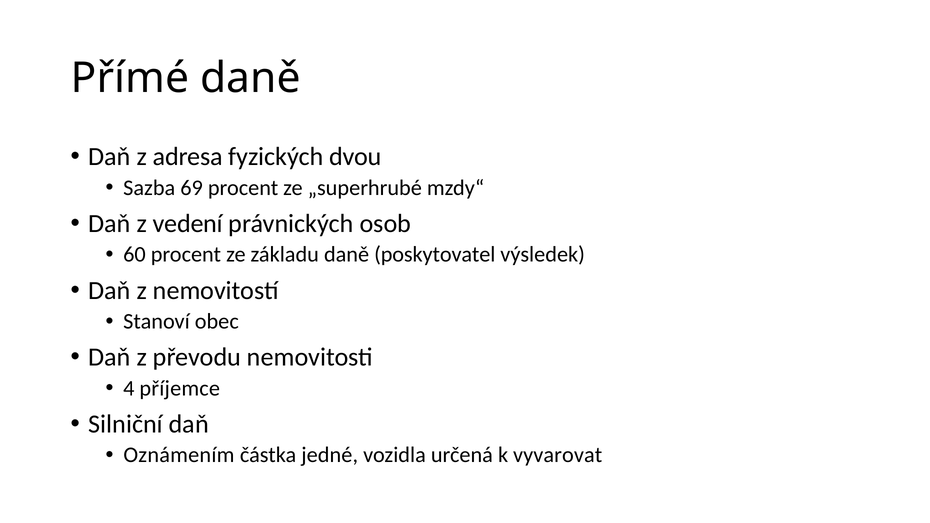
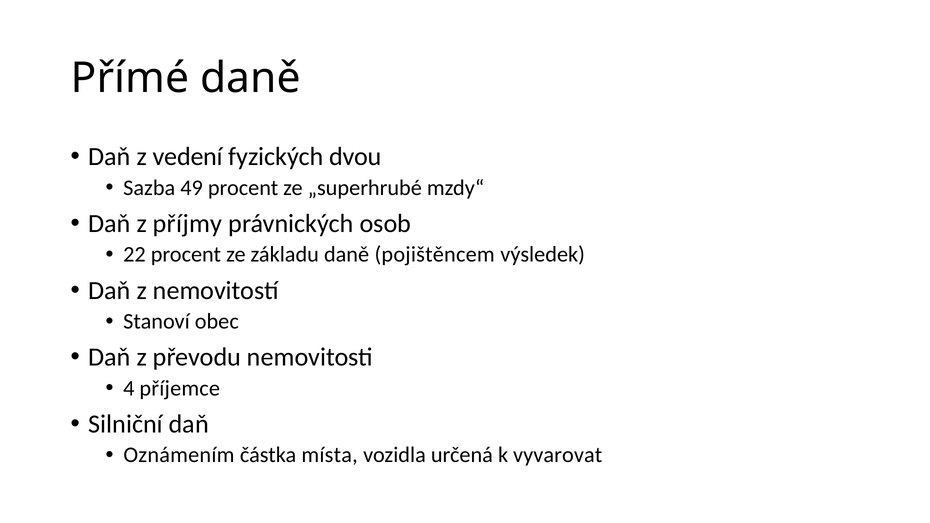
adresa: adresa -> vedení
69: 69 -> 49
vedení: vedení -> příjmy
60: 60 -> 22
poskytovatel: poskytovatel -> pojištěncem
jedné: jedné -> místa
